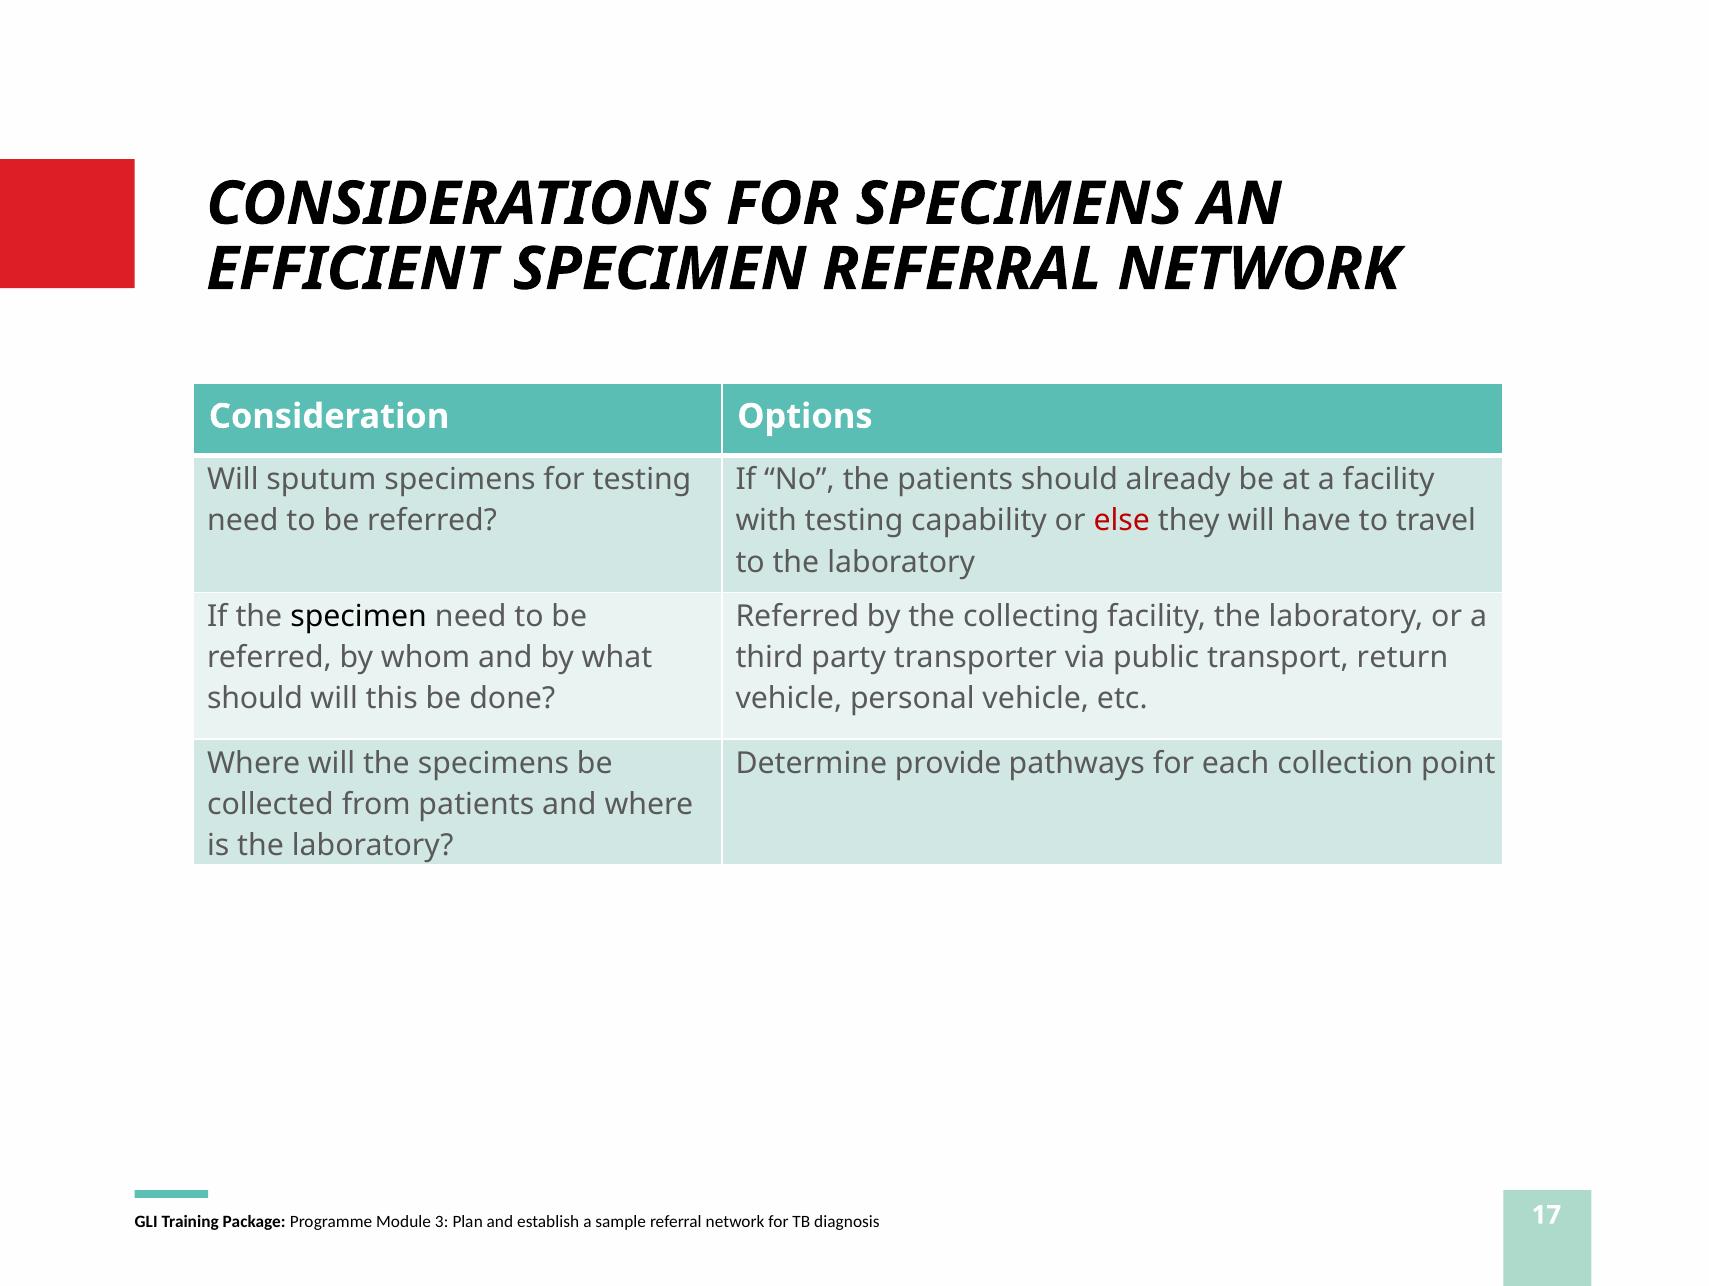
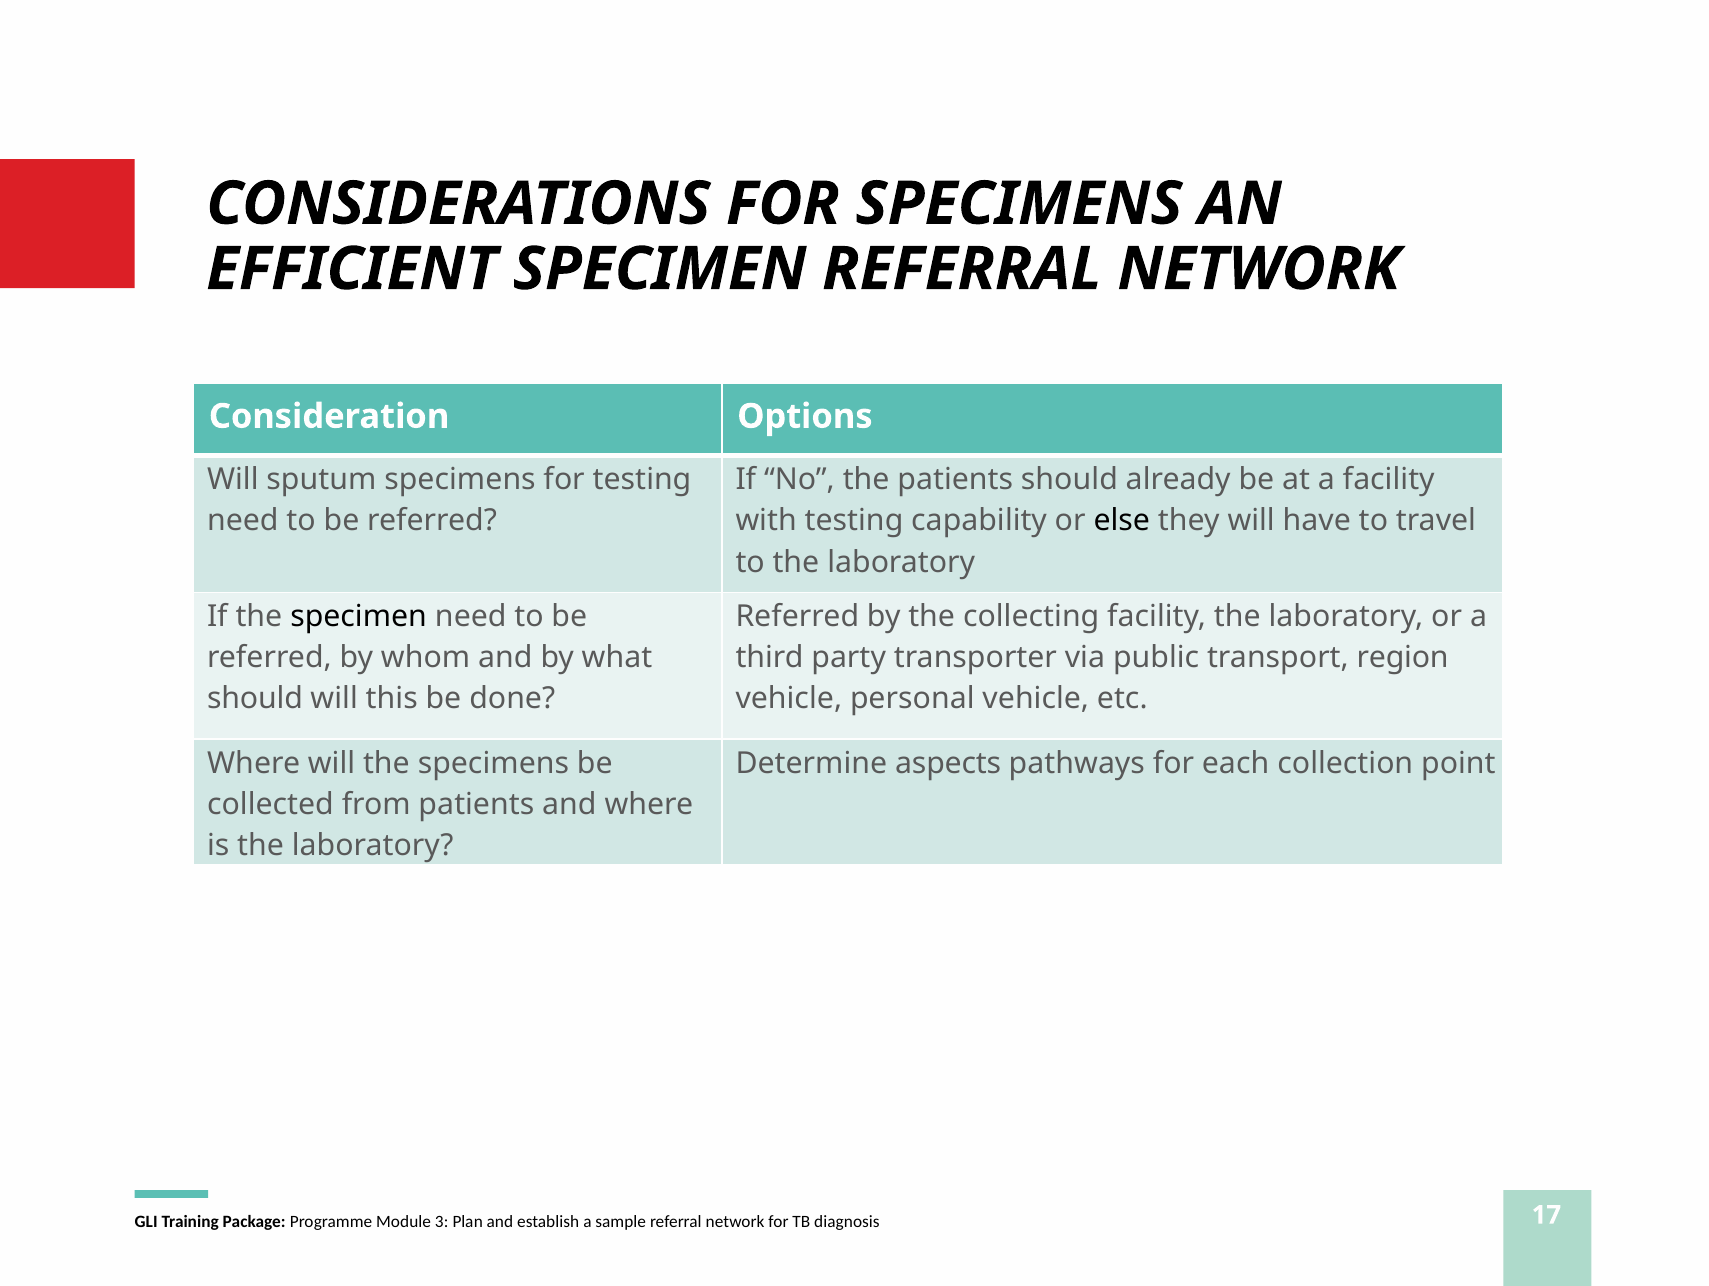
else colour: red -> black
return: return -> region
provide: provide -> aspects
